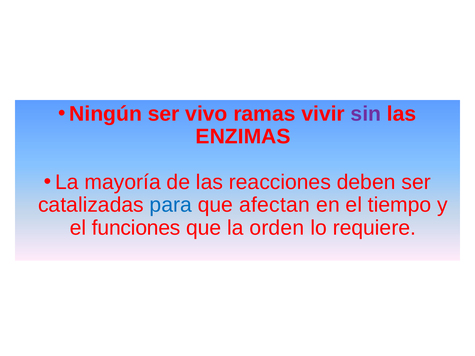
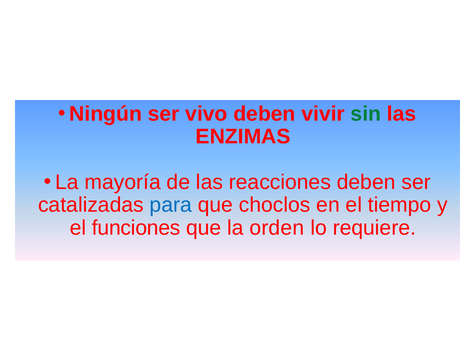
vivo ramas: ramas -> deben
sin colour: purple -> green
afectan: afectan -> choclos
